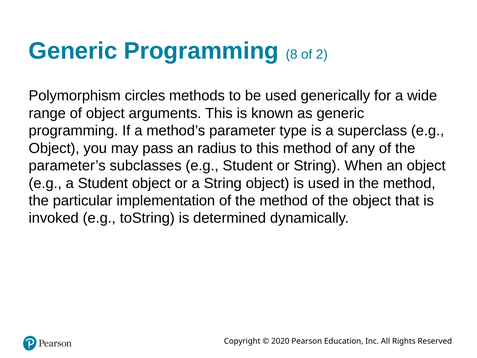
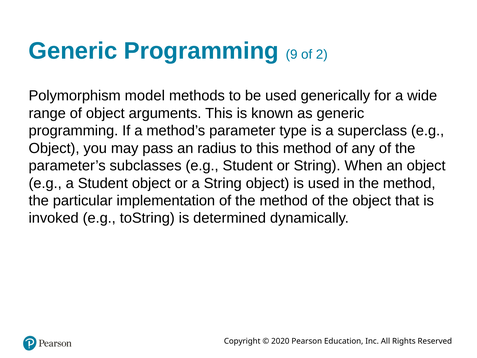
8: 8 -> 9
circles: circles -> model
